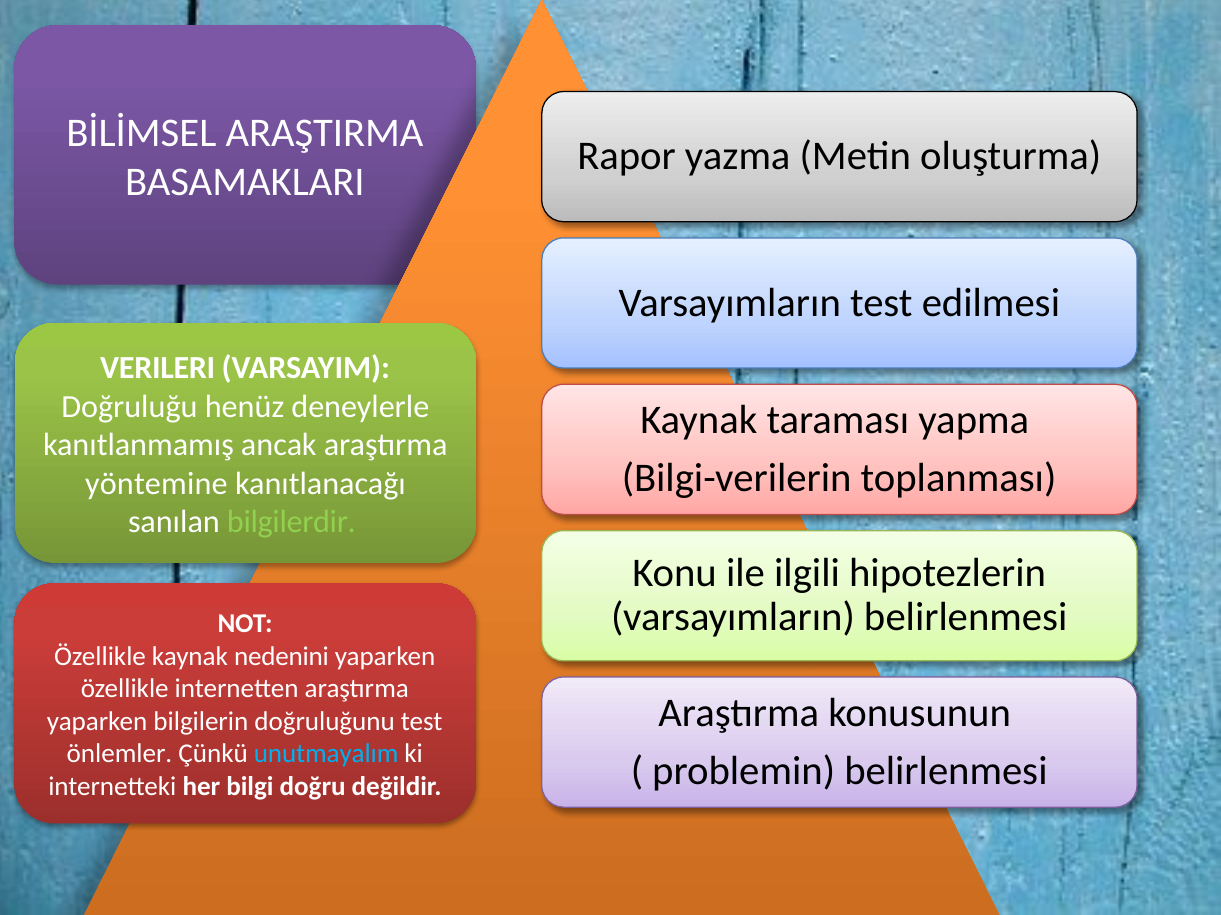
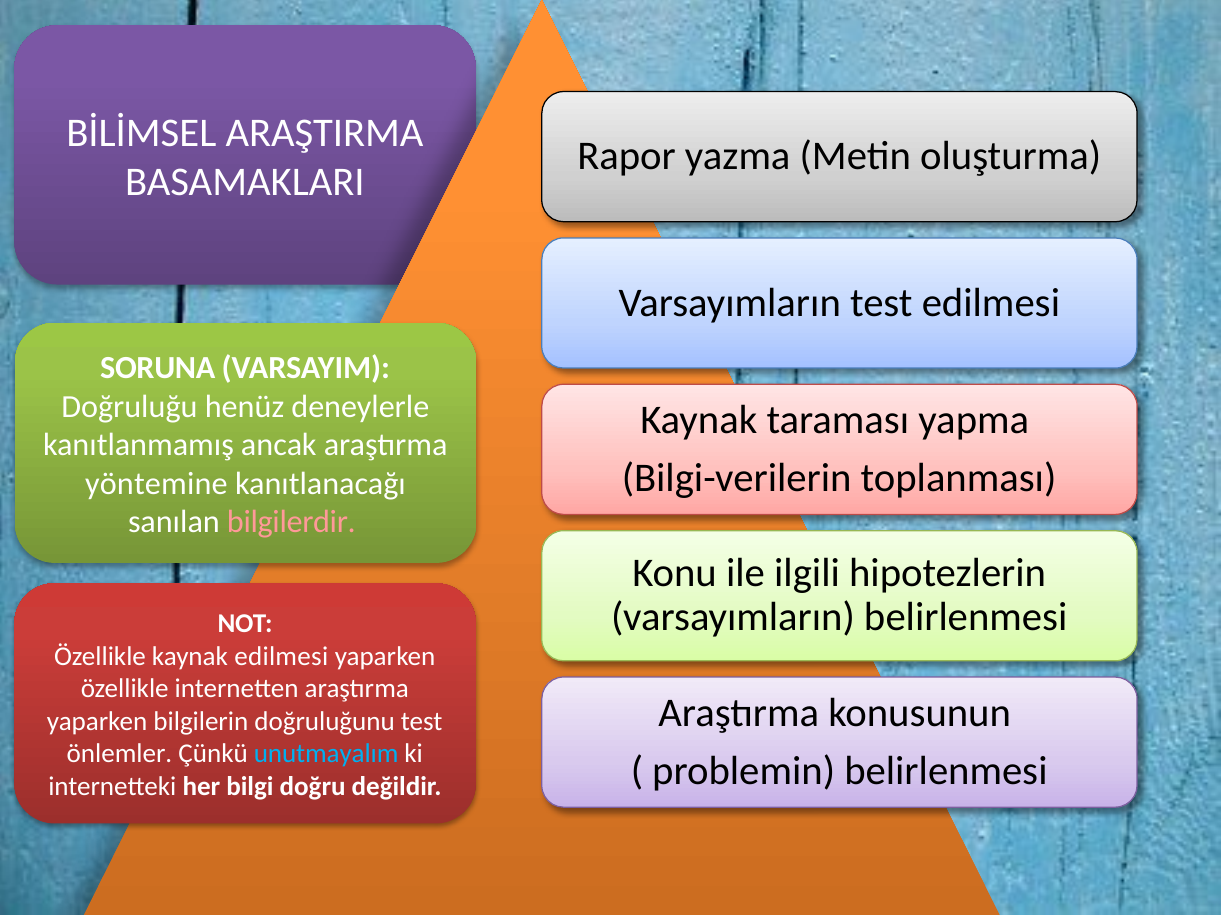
VERILERI: VERILERI -> SORUNA
bilgilerdir colour: light green -> pink
kaynak nedenini: nedenini -> edilmesi
